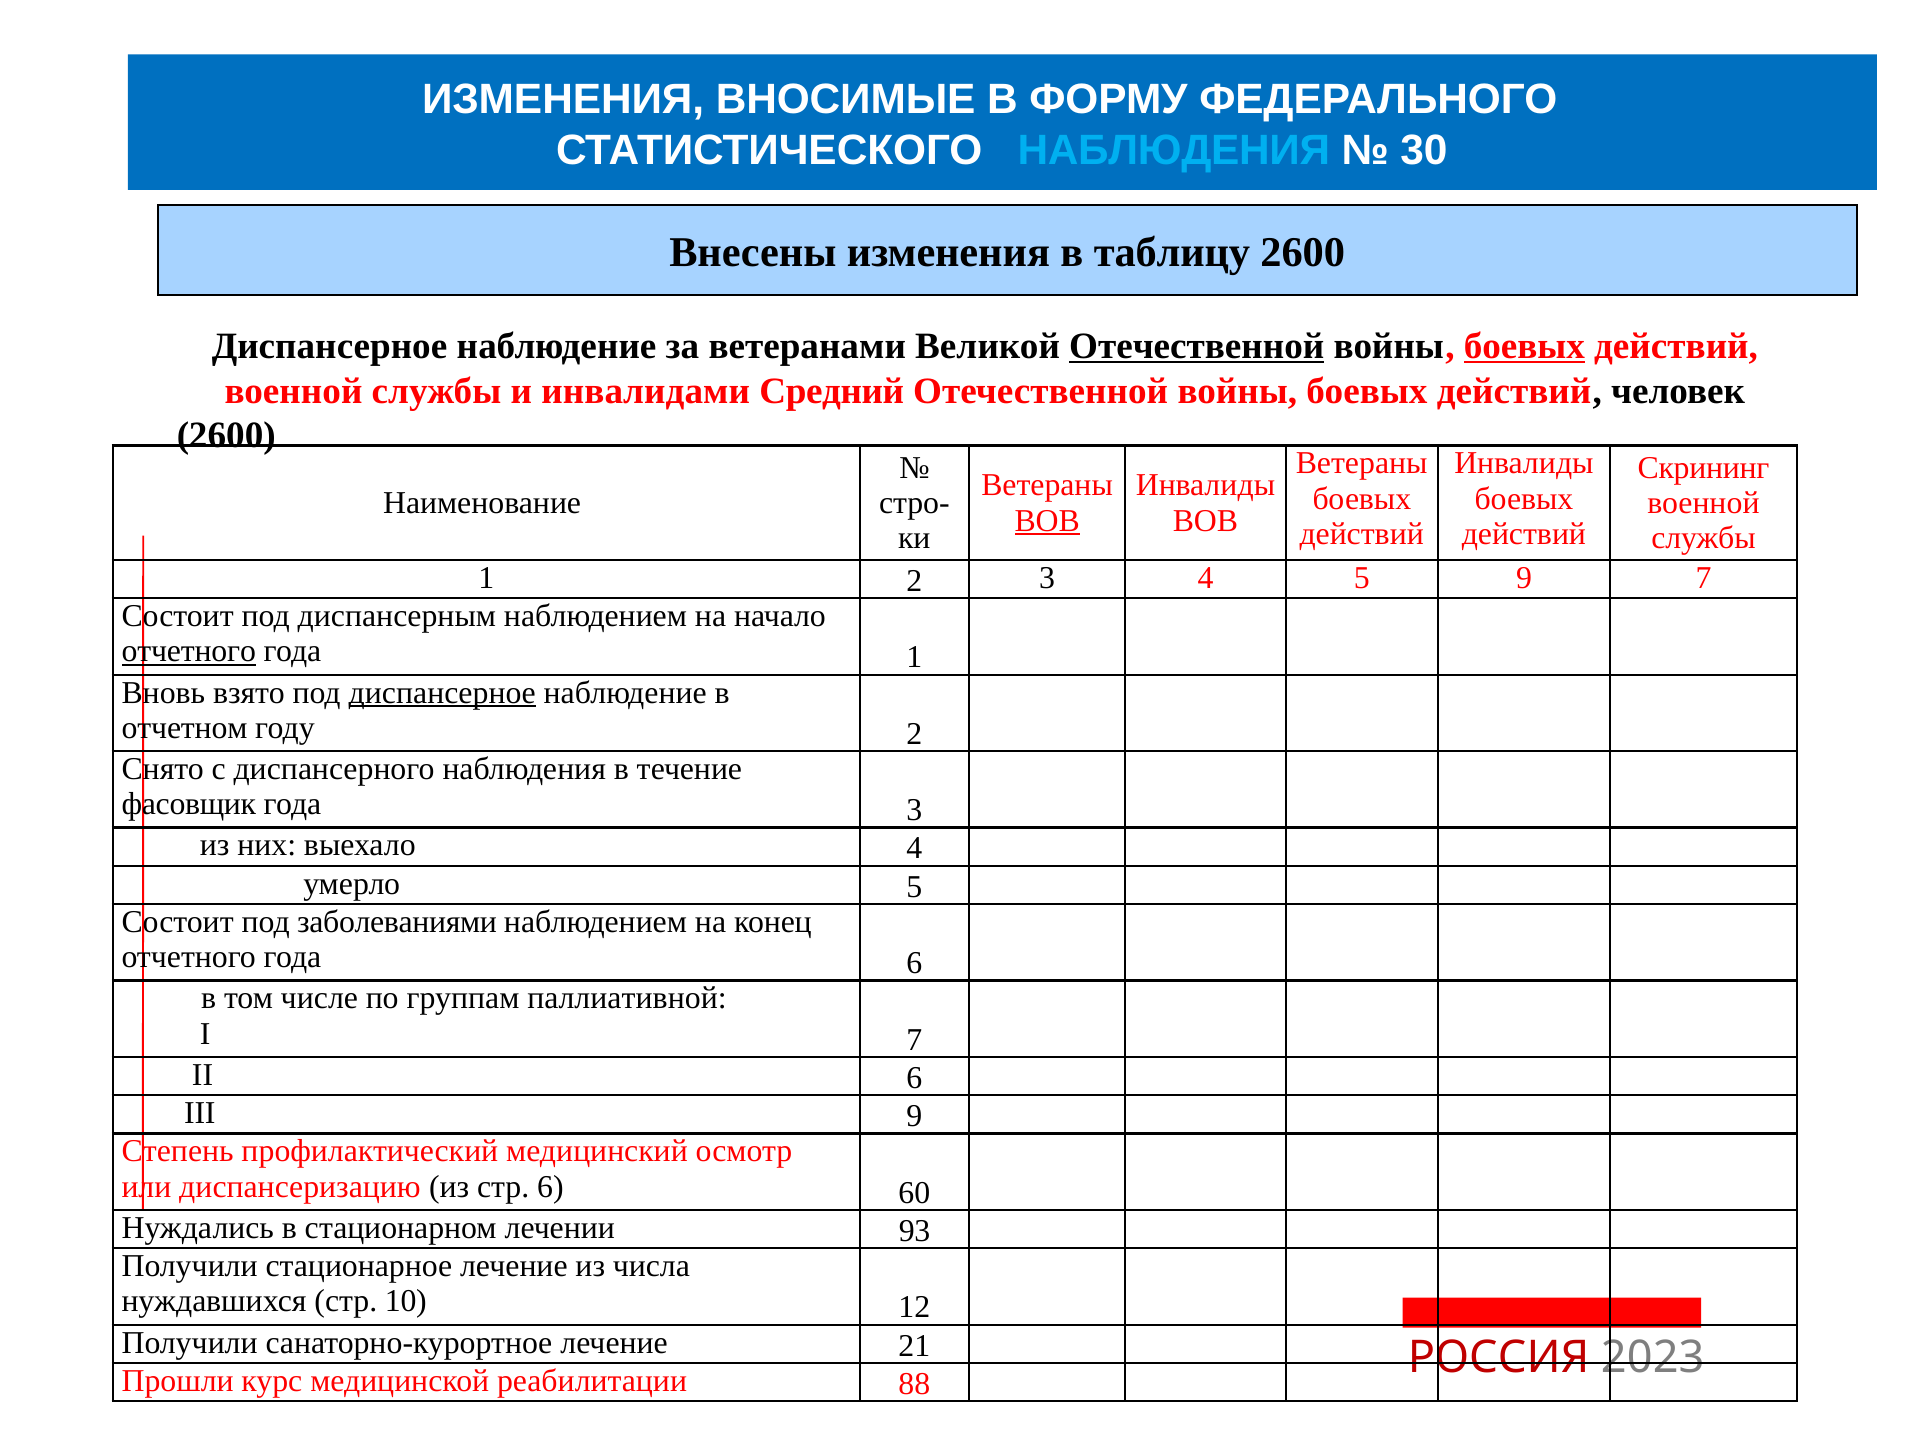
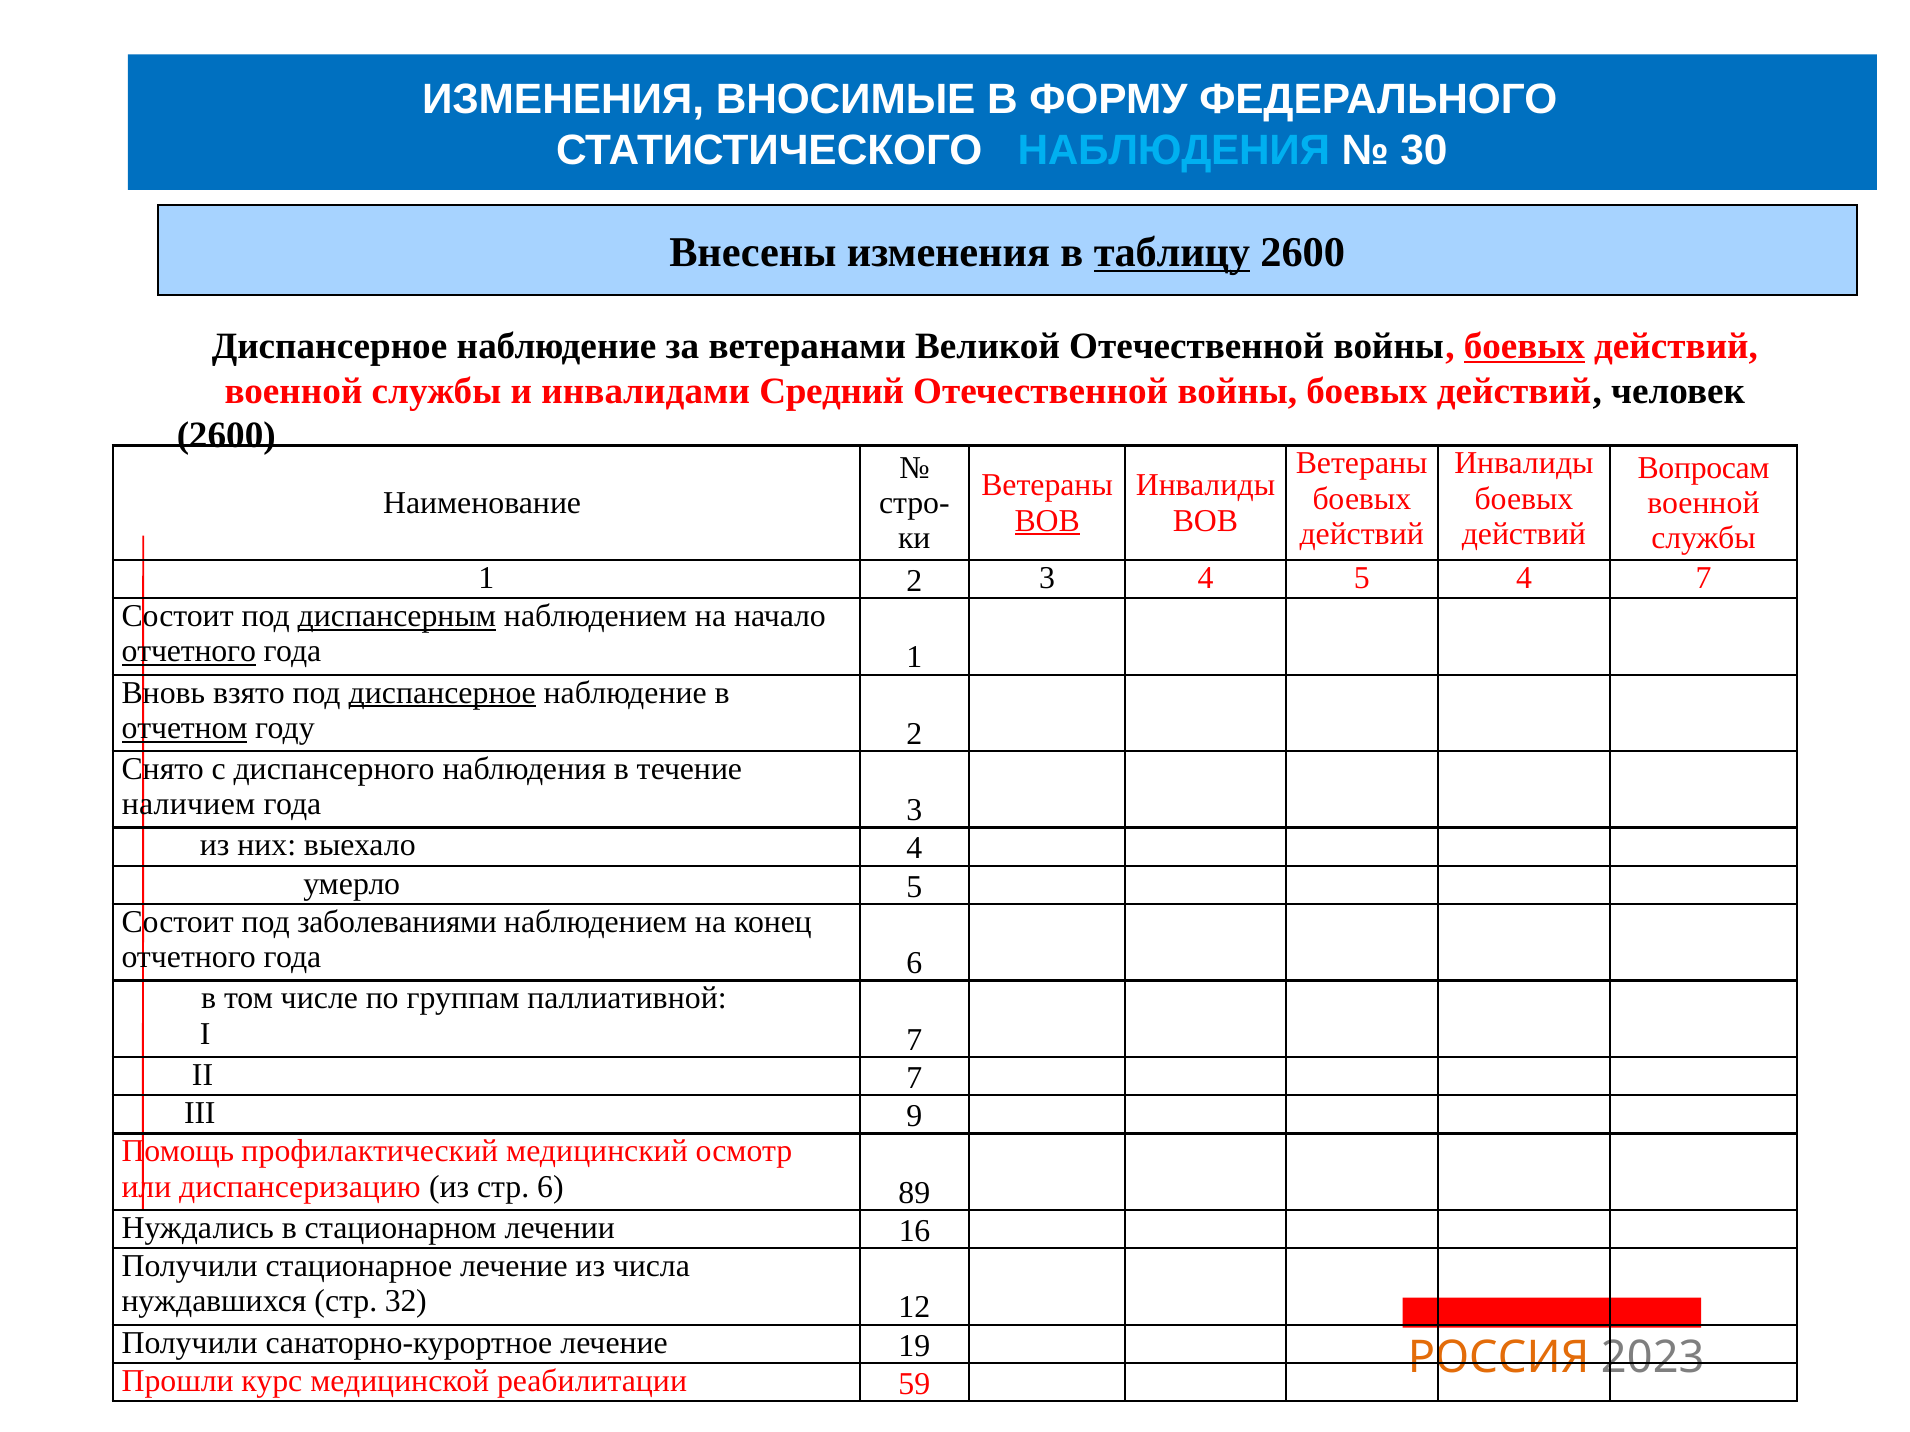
таблицу underline: none -> present
Отечественной at (1197, 346) underline: present -> none
Скрининг: Скрининг -> Вопросам
5 9: 9 -> 4
диспансерным underline: none -> present
отчетном underline: none -> present
фасовщик: фасовщик -> наличием
II 6: 6 -> 7
Степень: Степень -> Помощь
60: 60 -> 89
93: 93 -> 16
10: 10 -> 32
21: 21 -> 19
РОССИЯ colour: red -> orange
88: 88 -> 59
